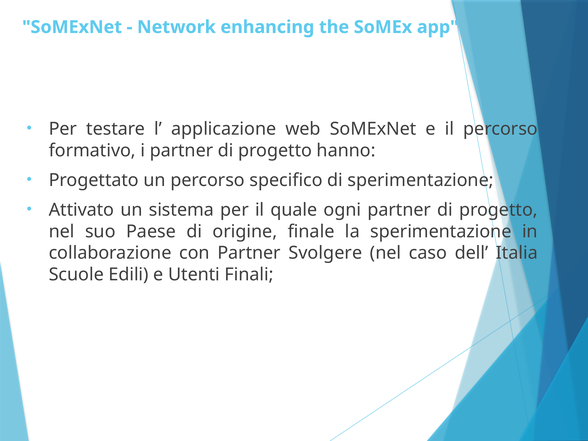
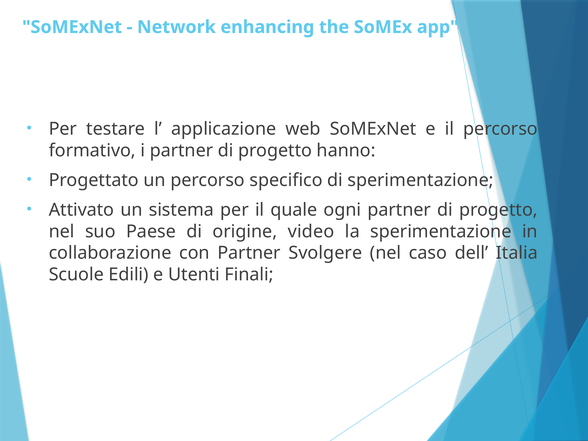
finale: finale -> video
